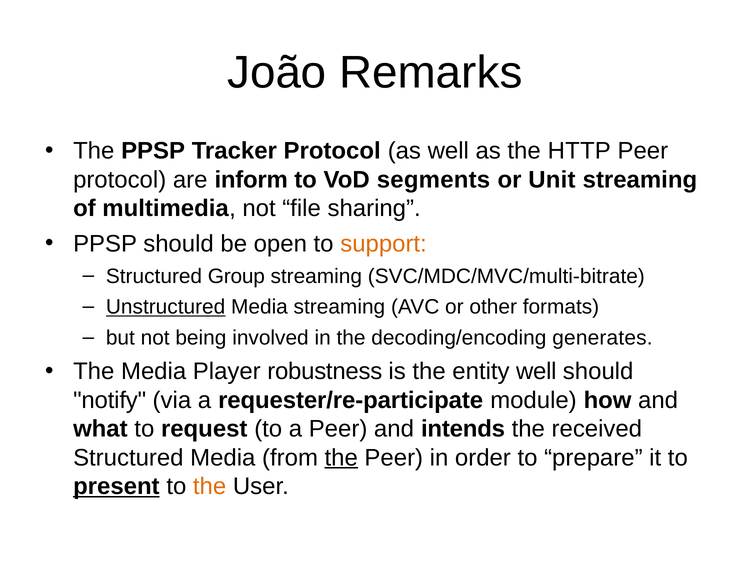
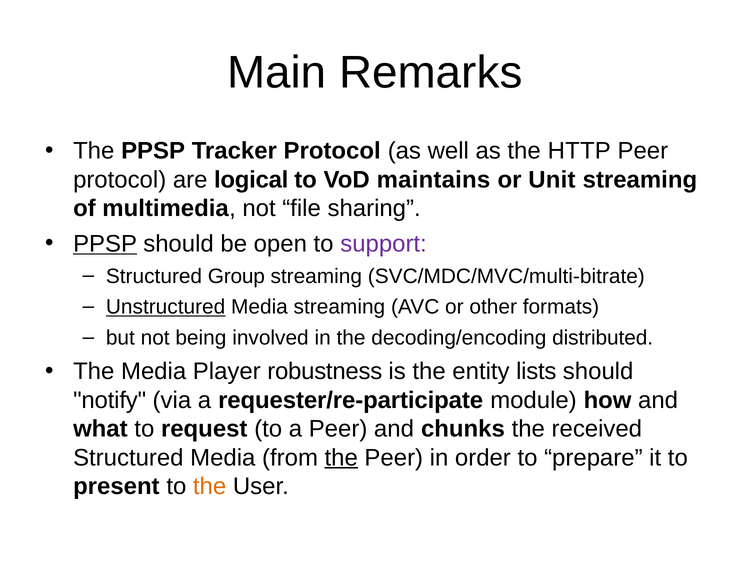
João: João -> Main
inform: inform -> logical
segments: segments -> maintains
PPSP at (105, 244) underline: none -> present
support colour: orange -> purple
generates: generates -> distributed
entity well: well -> lists
intends: intends -> chunks
present underline: present -> none
